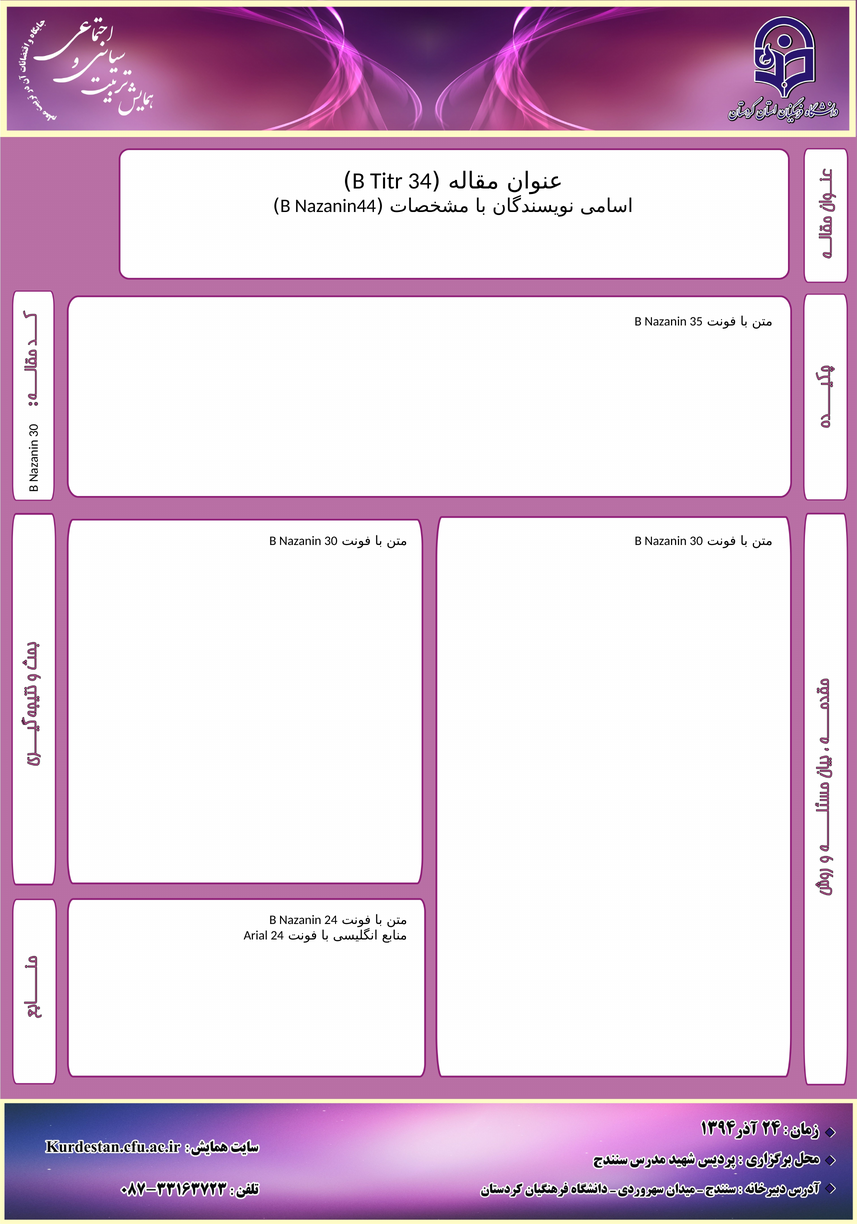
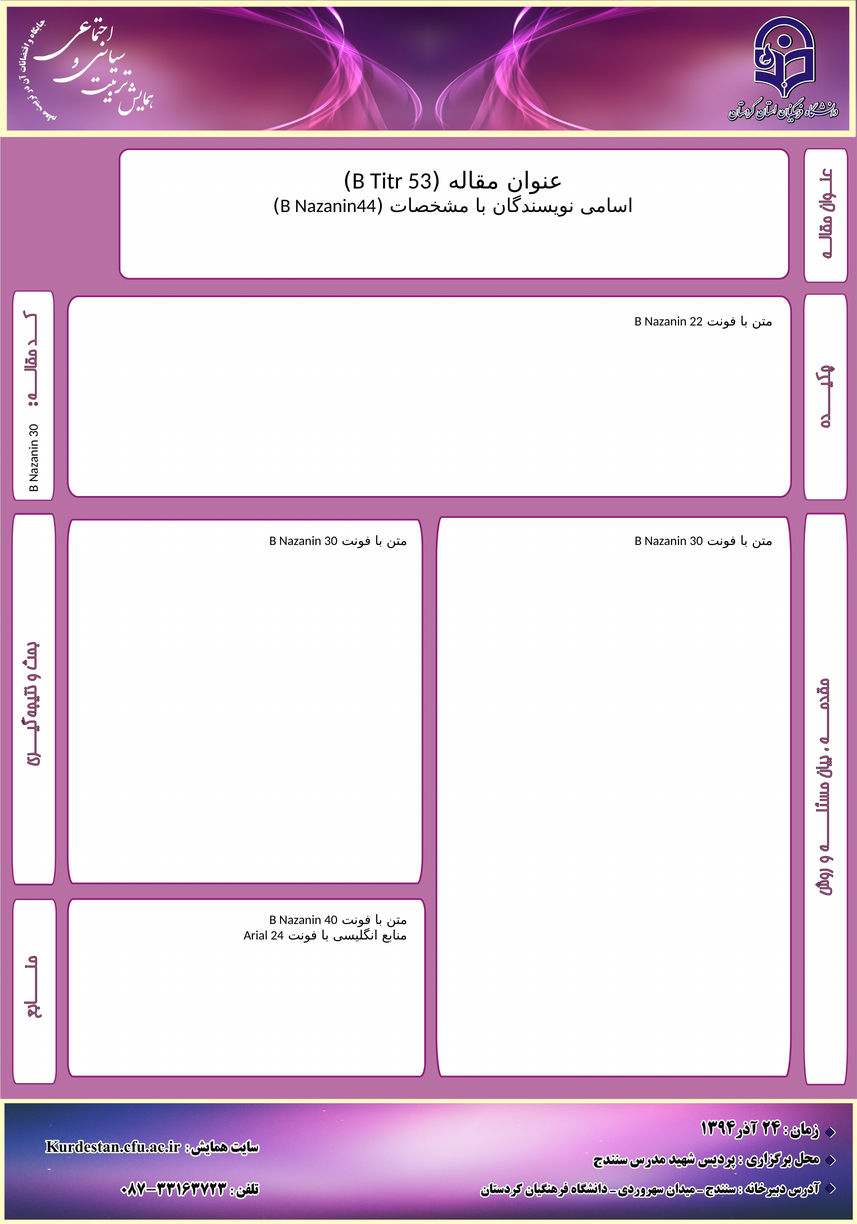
34: 34 -> 53
35: 35 -> 22
Nazanin 24: 24 -> 40
